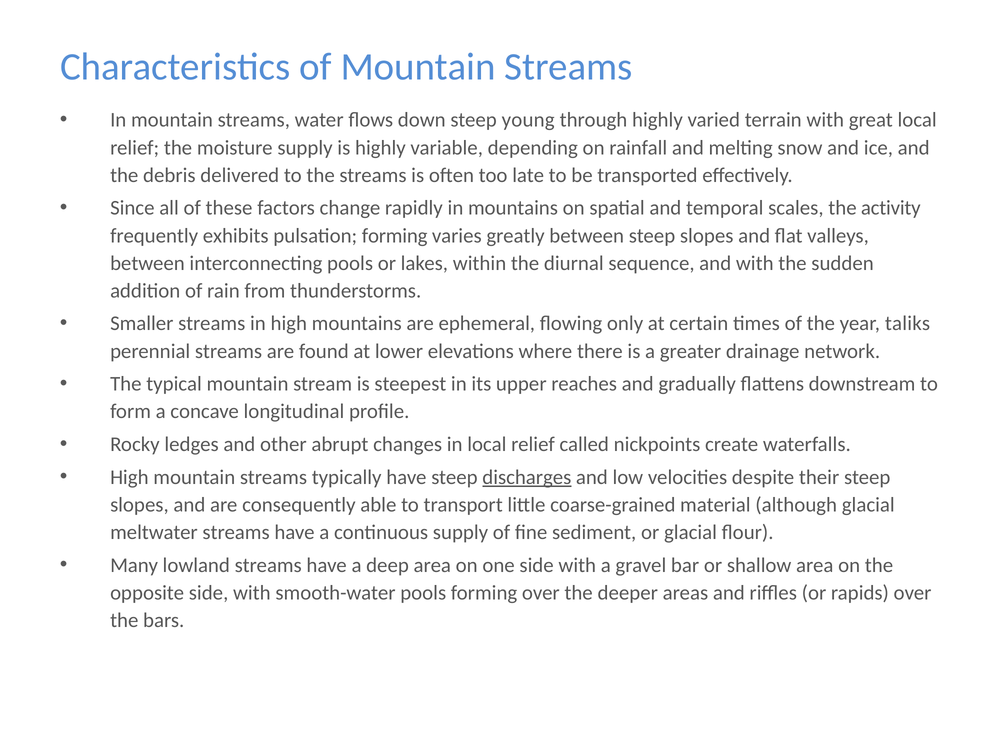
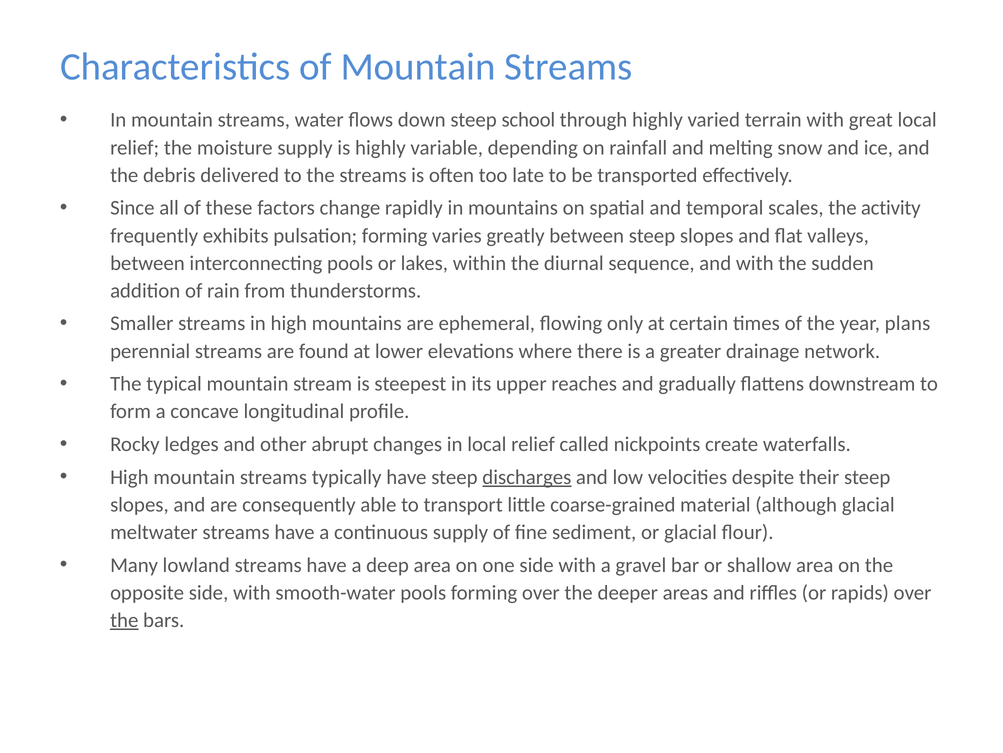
young: young -> school
taliks: taliks -> plans
the at (124, 620) underline: none -> present
